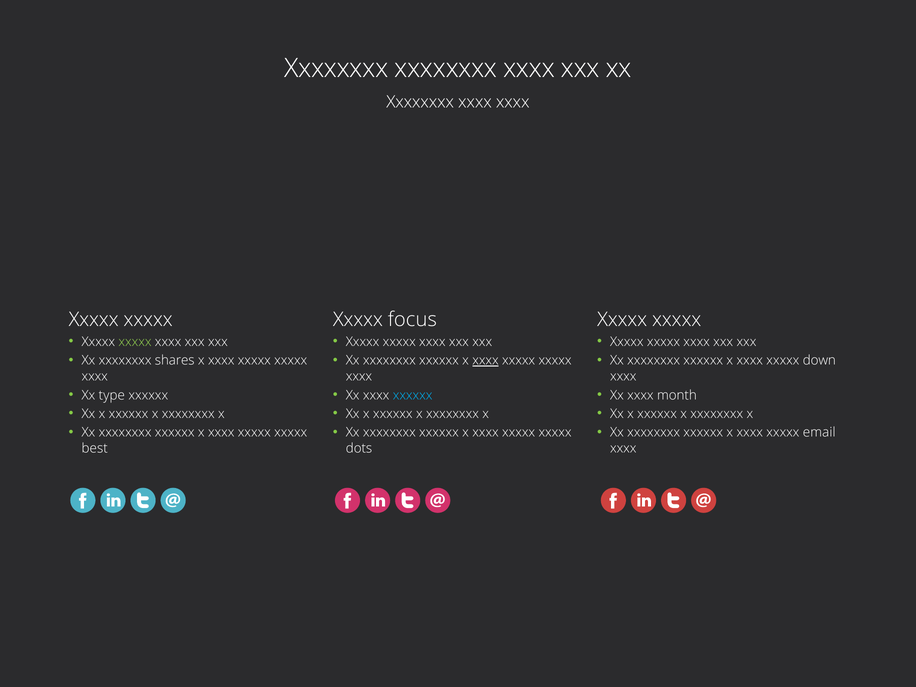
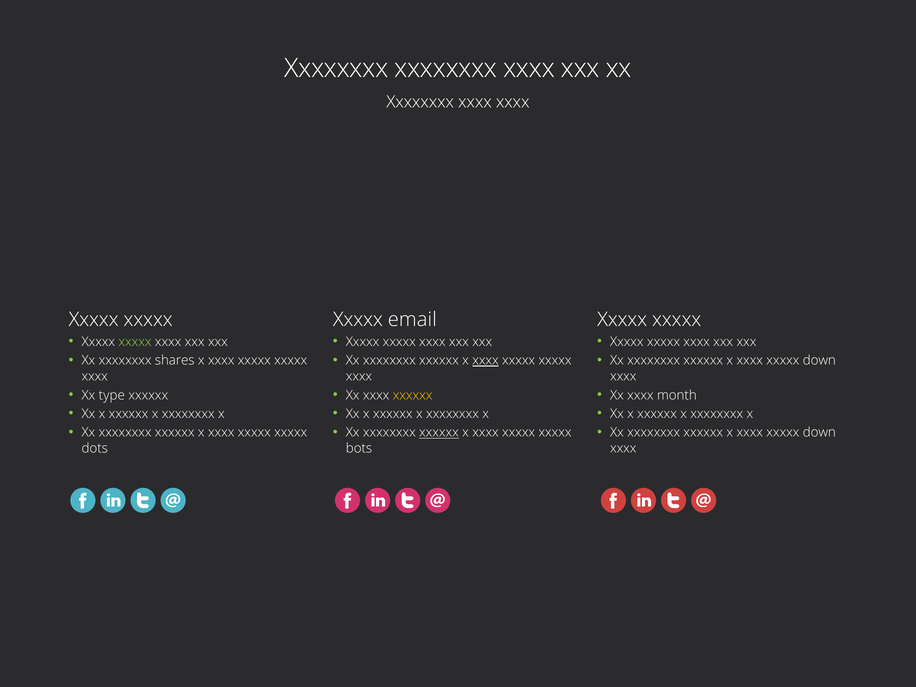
focus: focus -> email
xxxxxx at (413, 395) colour: light blue -> yellow
xxxxxx at (439, 432) underline: none -> present
email at (819, 432): email -> down
best: best -> dots
dots: dots -> bots
